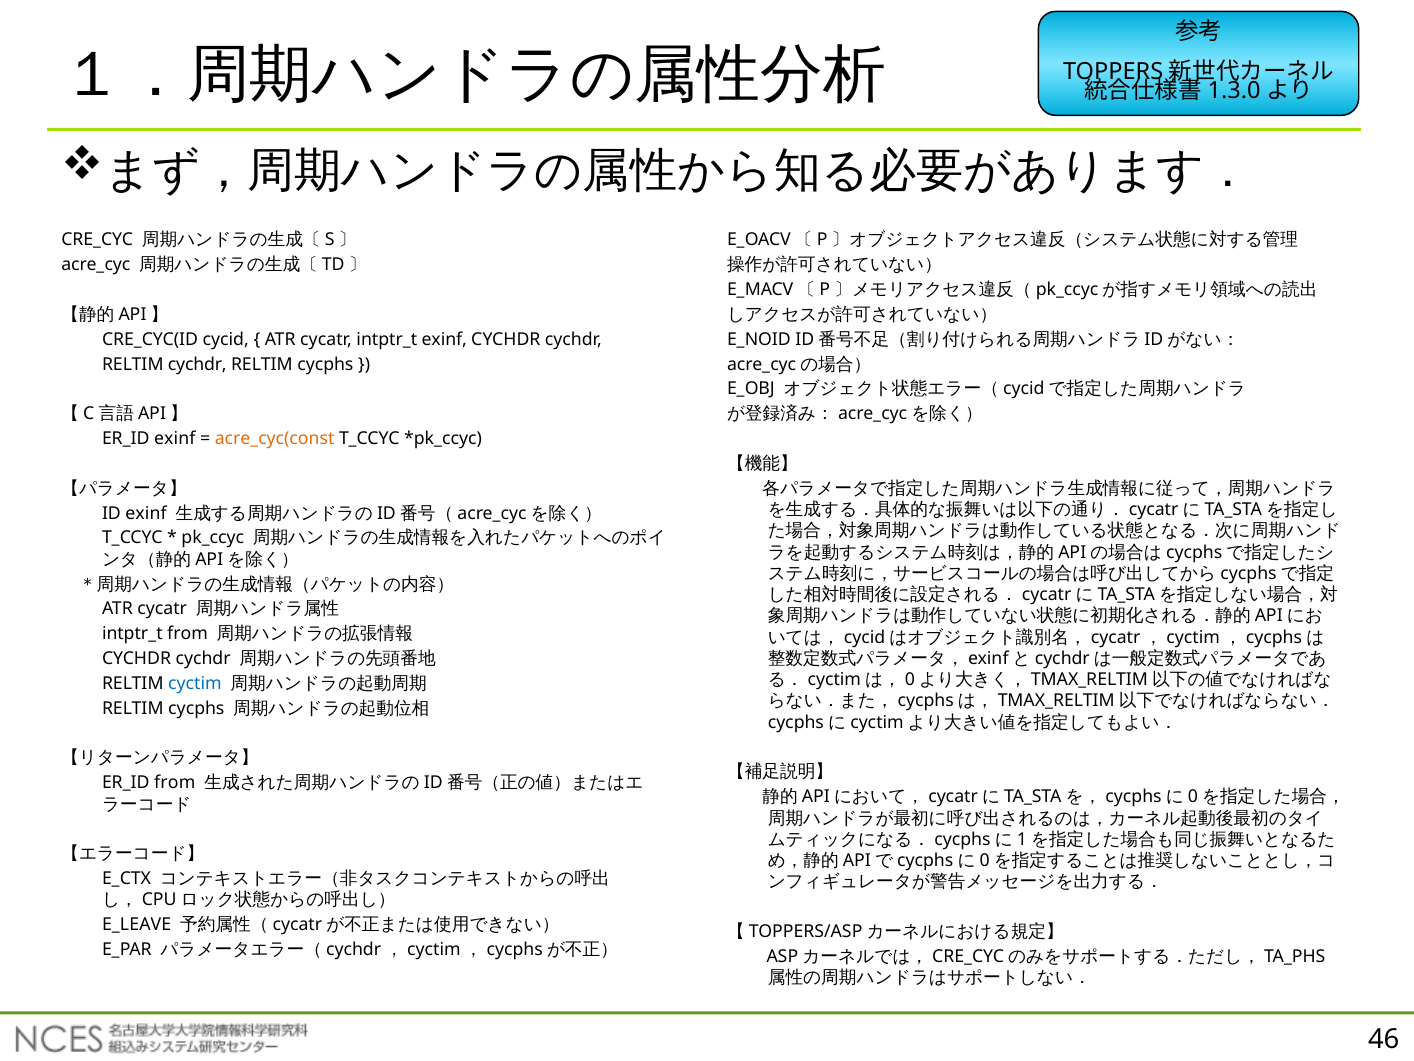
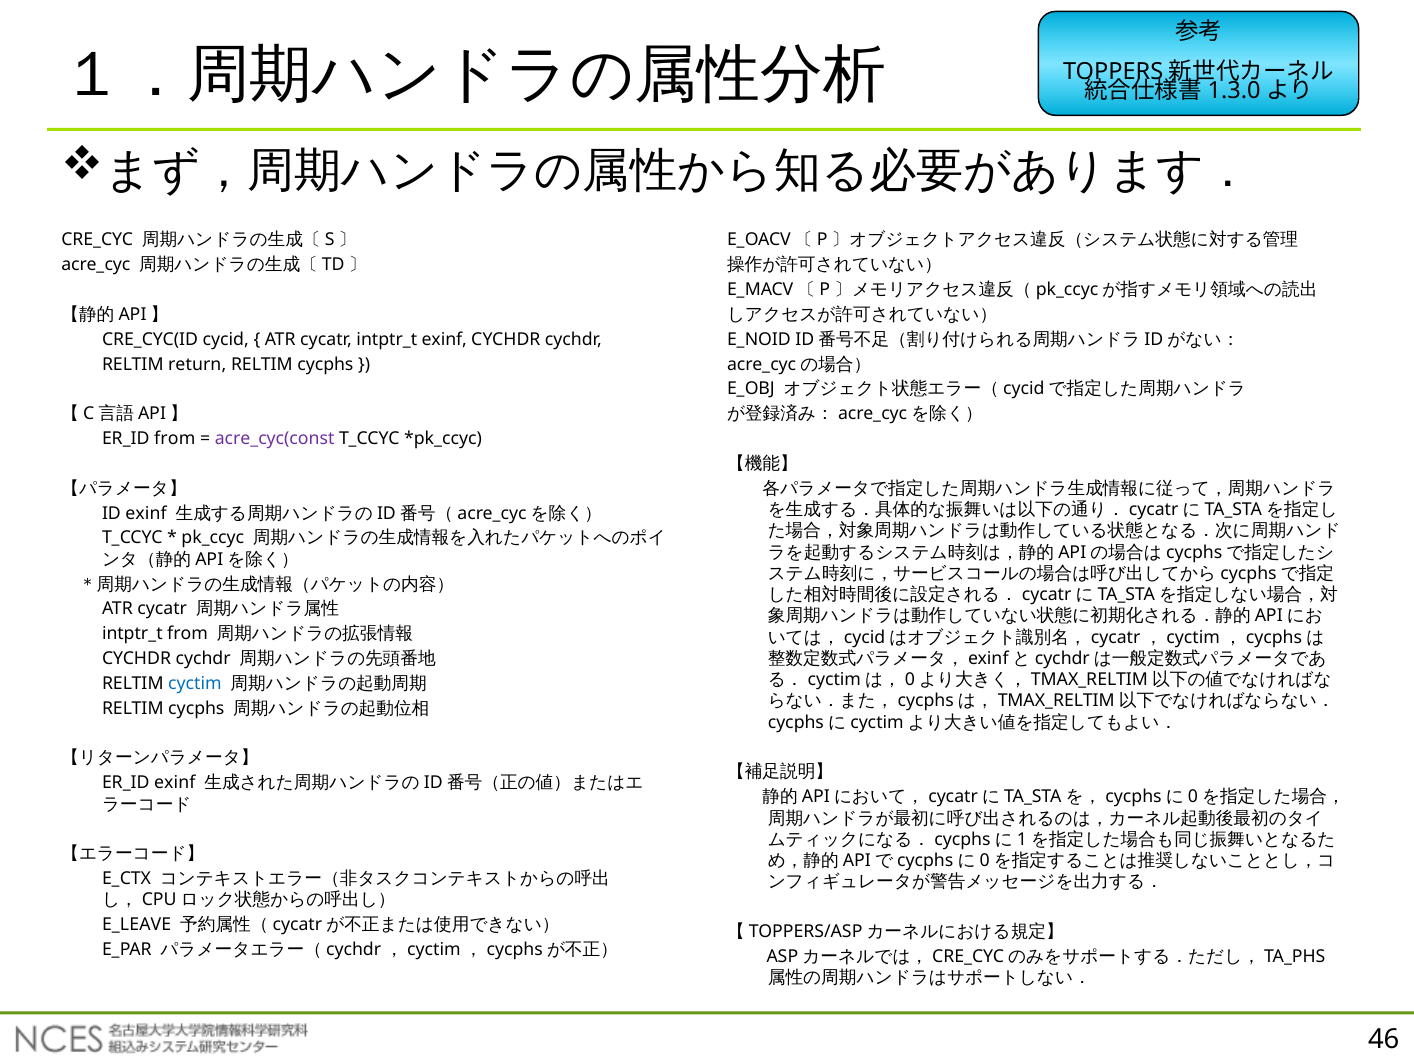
RELTIM cychdr: cychdr -> return
ER_ID exinf: exinf -> from
acre_cyc(const colour: orange -> purple
ER_ID from: from -> exinf
